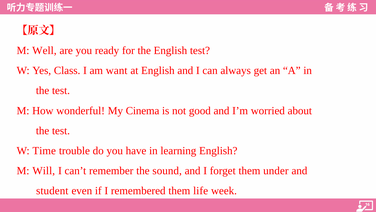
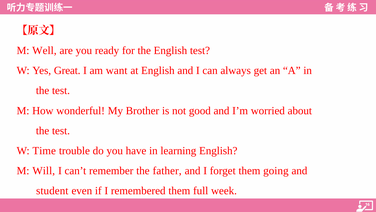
Class: Class -> Great
Cinema: Cinema -> Brother
sound: sound -> father
under: under -> going
life: life -> full
